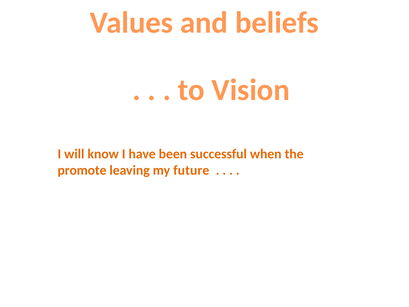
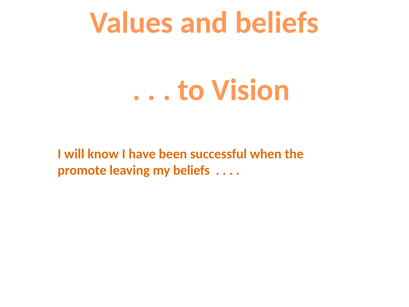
my future: future -> beliefs
